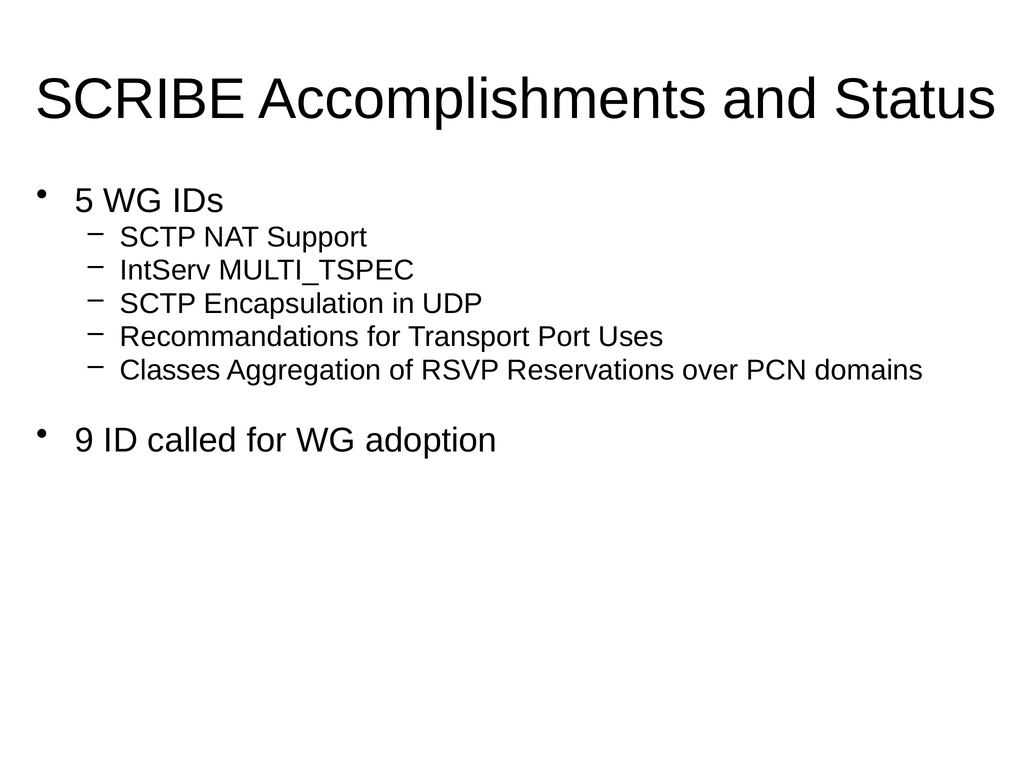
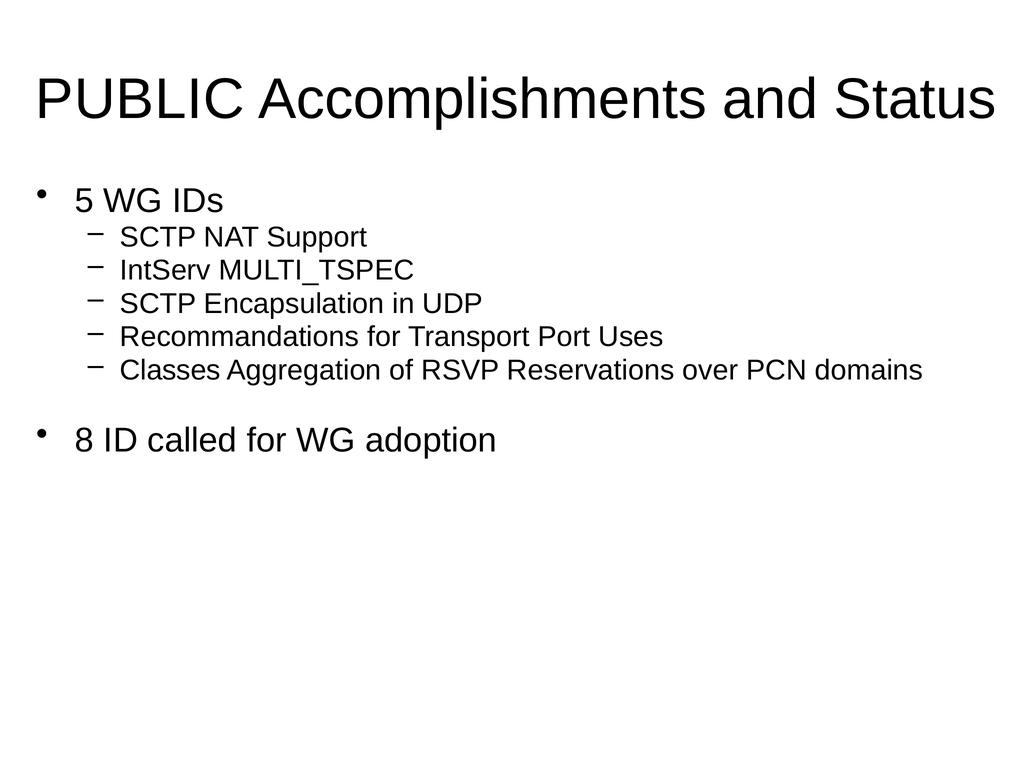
SCRIBE: SCRIBE -> PUBLIC
9: 9 -> 8
